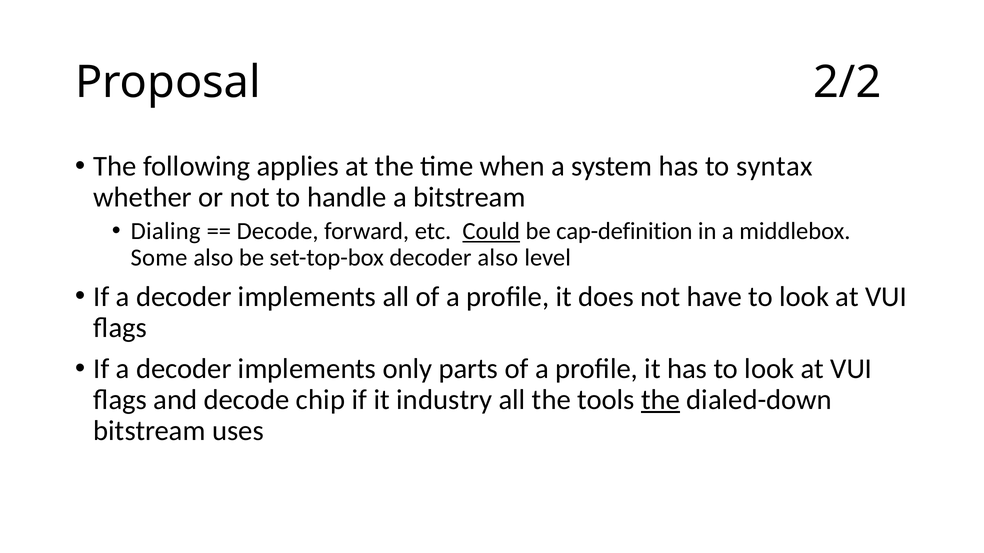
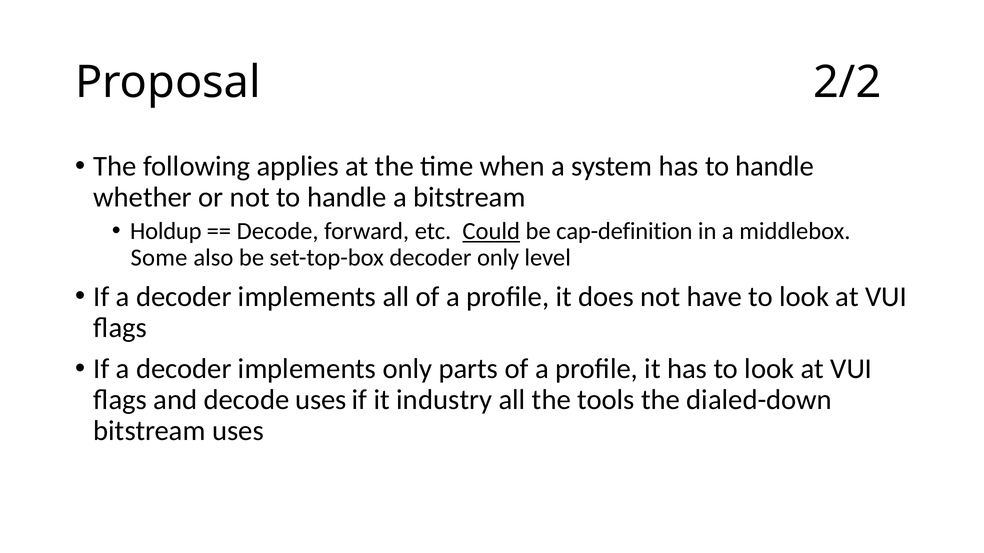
has to syntax: syntax -> handle
Dialing: Dialing -> Holdup
decoder also: also -> only
decode chip: chip -> uses
the at (661, 400) underline: present -> none
